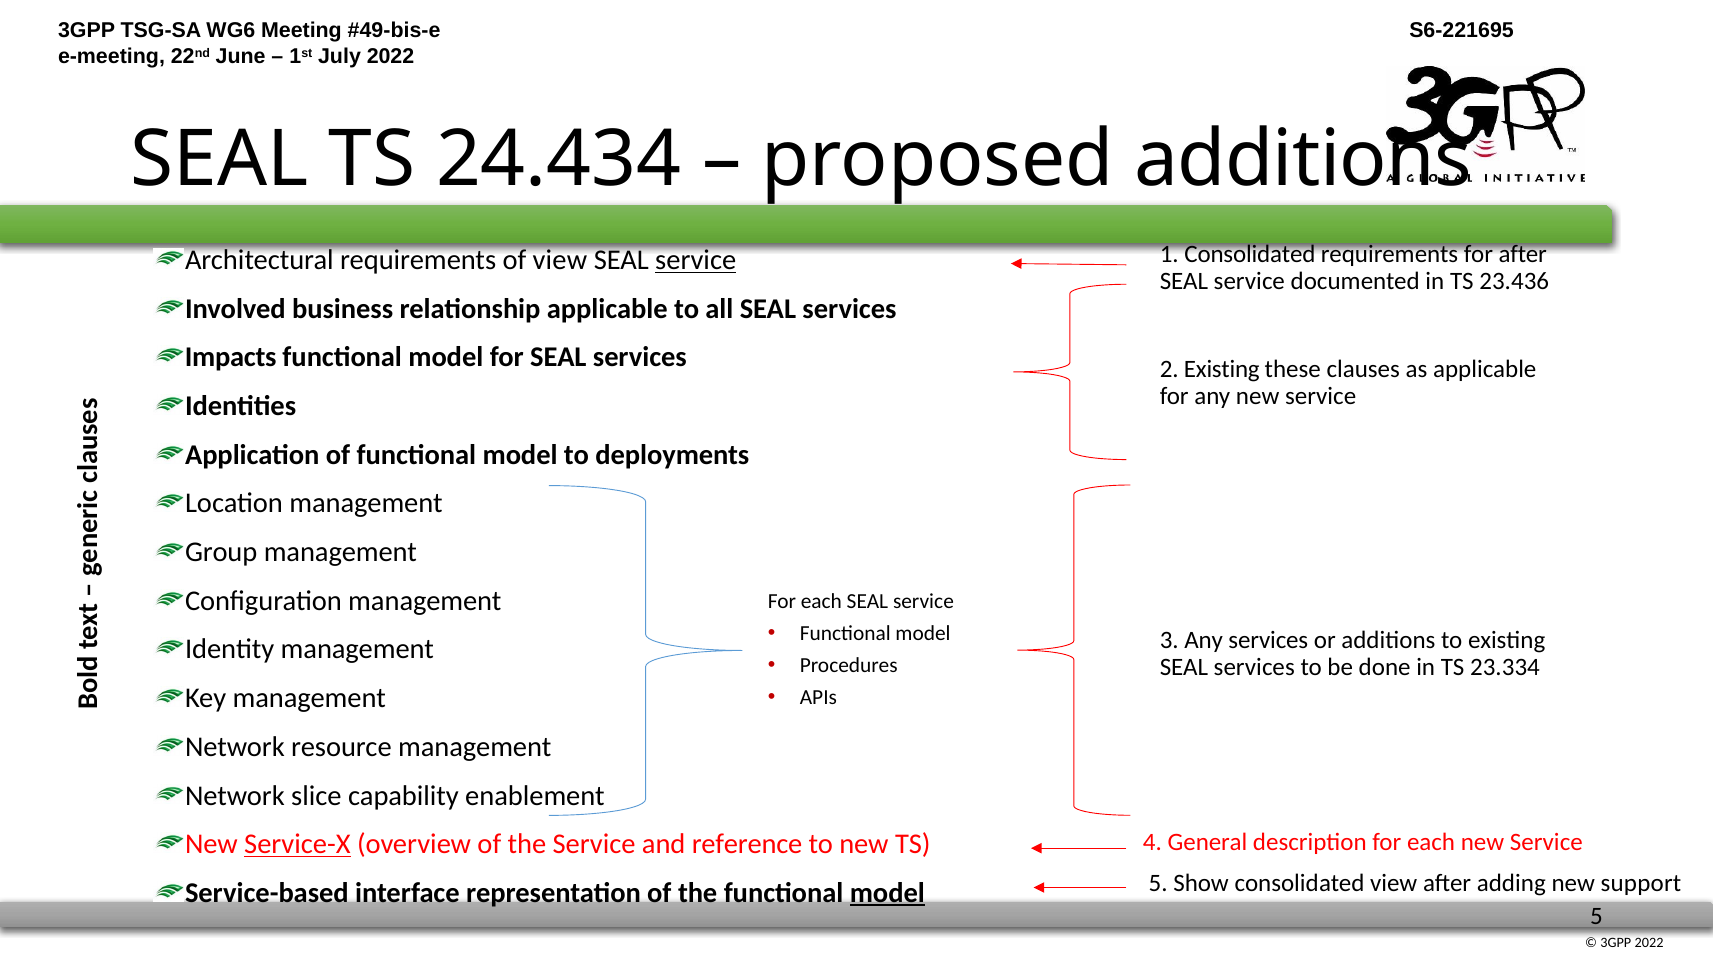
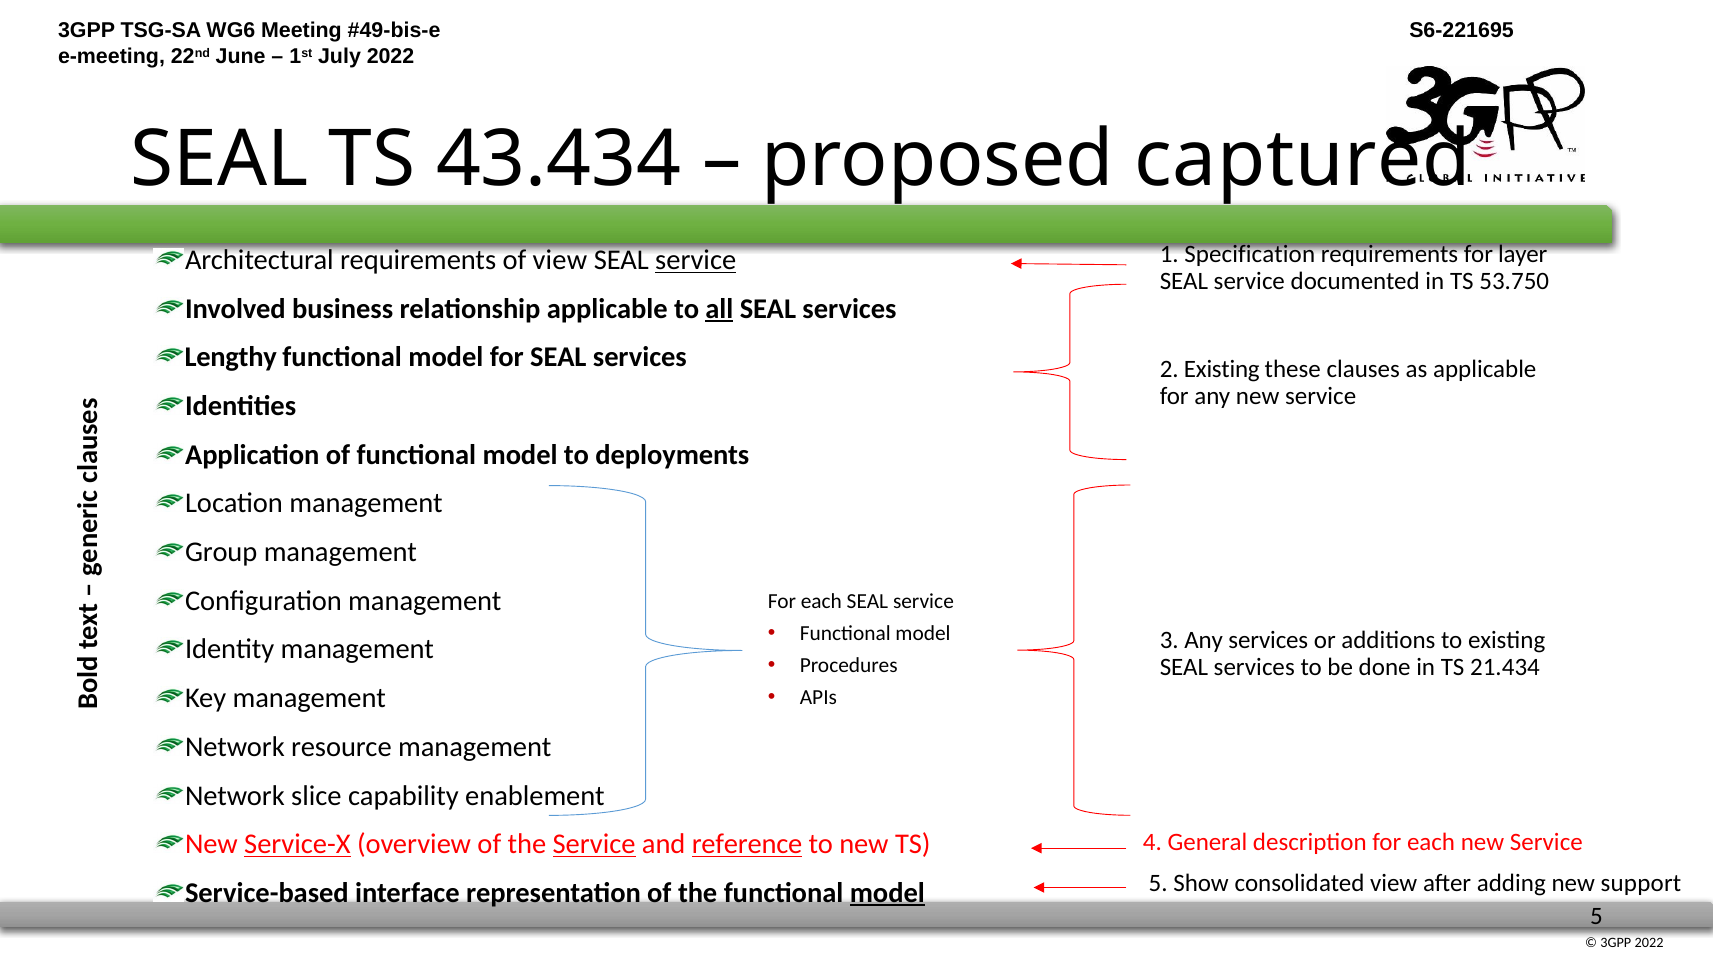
24.434: 24.434 -> 43.434
proposed additions: additions -> captured
1 Consolidated: Consolidated -> Specification
for after: after -> layer
23.436: 23.436 -> 53.750
all underline: none -> present
Impacts: Impacts -> Lengthy
23.334: 23.334 -> 21.434
Service at (594, 844) underline: none -> present
reference underline: none -> present
